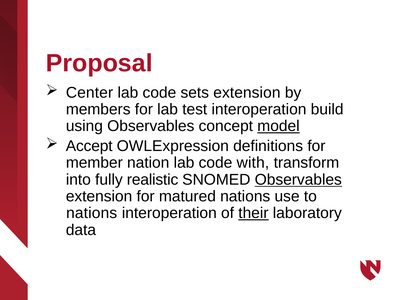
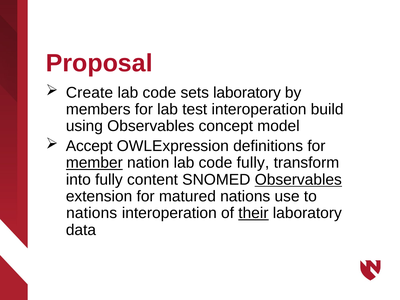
Center: Center -> Create
sets extension: extension -> laboratory
model underline: present -> none
member underline: none -> present
code with: with -> fully
realistic: realistic -> content
